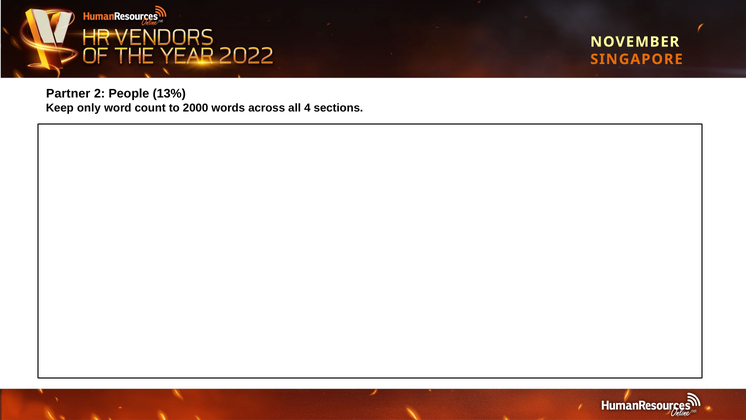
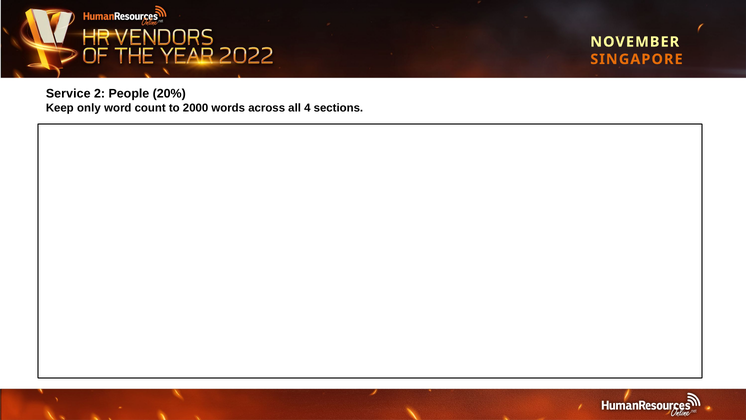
Partner: Partner -> Service
13%: 13% -> 20%
